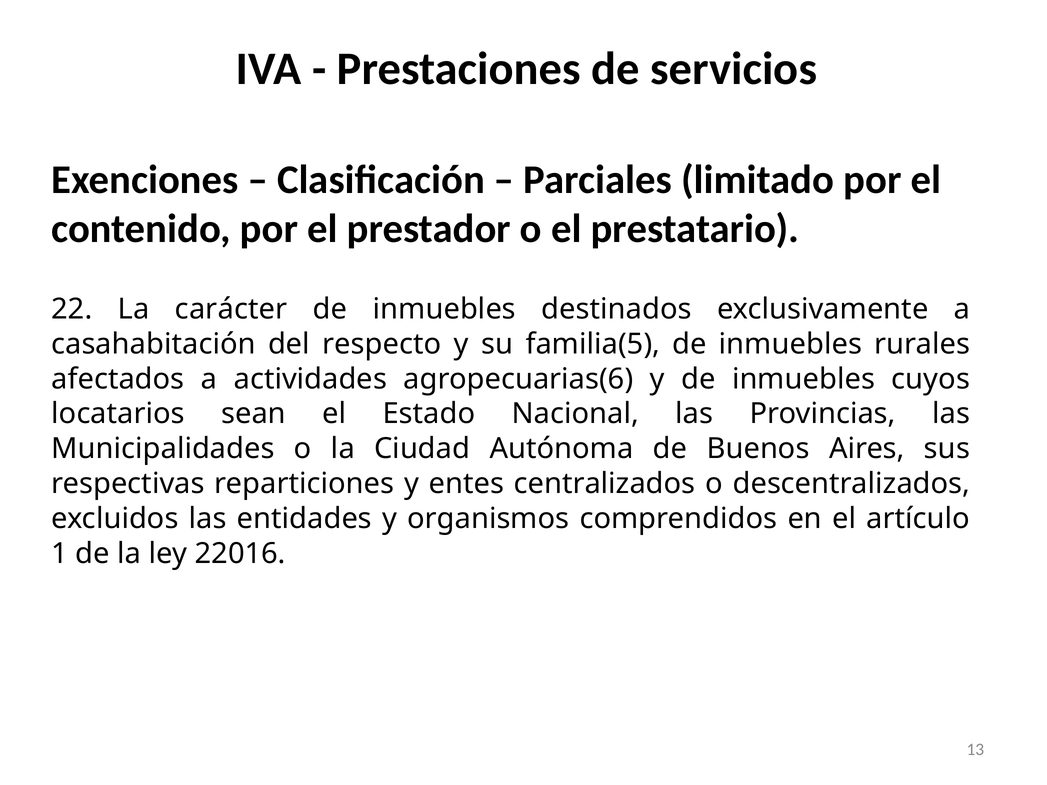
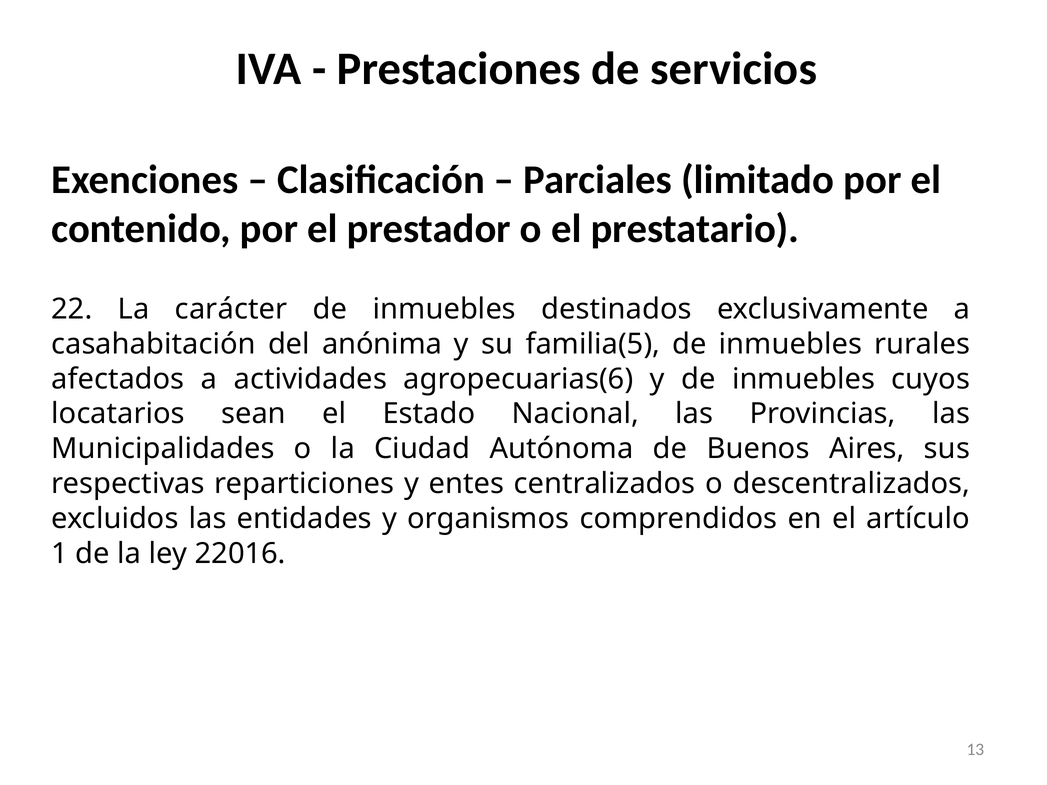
respecto: respecto -> anónima
